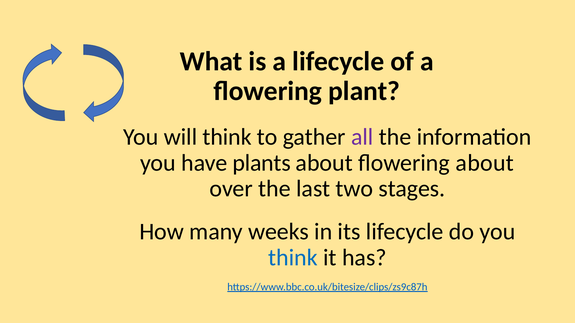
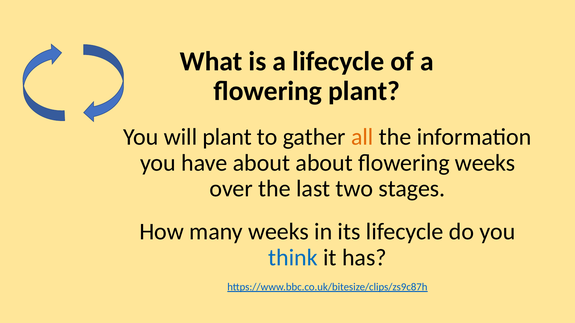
will think: think -> plant
all colour: purple -> orange
have plants: plants -> about
flowering about: about -> weeks
